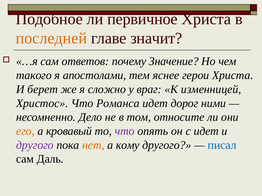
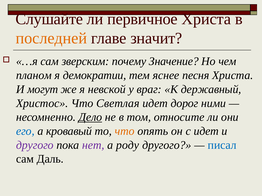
Подобное: Подобное -> Слушайте
ответов: ответов -> зверским
такого: такого -> планом
апостолами: апостолами -> демократии
герои: герои -> песня
берет: берет -> могут
сложно: сложно -> невской
изменницей: изменницей -> державный
Романса: Романса -> Светлая
Дело underline: none -> present
его colour: orange -> blue
что at (125, 131) colour: purple -> orange
нет colour: orange -> purple
кому: кому -> роду
